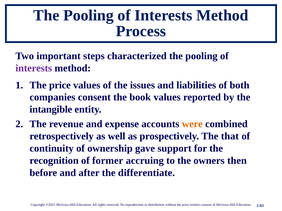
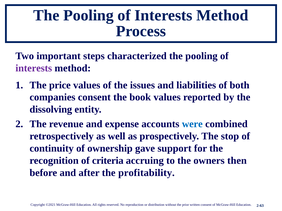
intangible: intangible -> dissolving
were colour: orange -> blue
that: that -> stop
former: former -> criteria
differentiate: differentiate -> profitability
